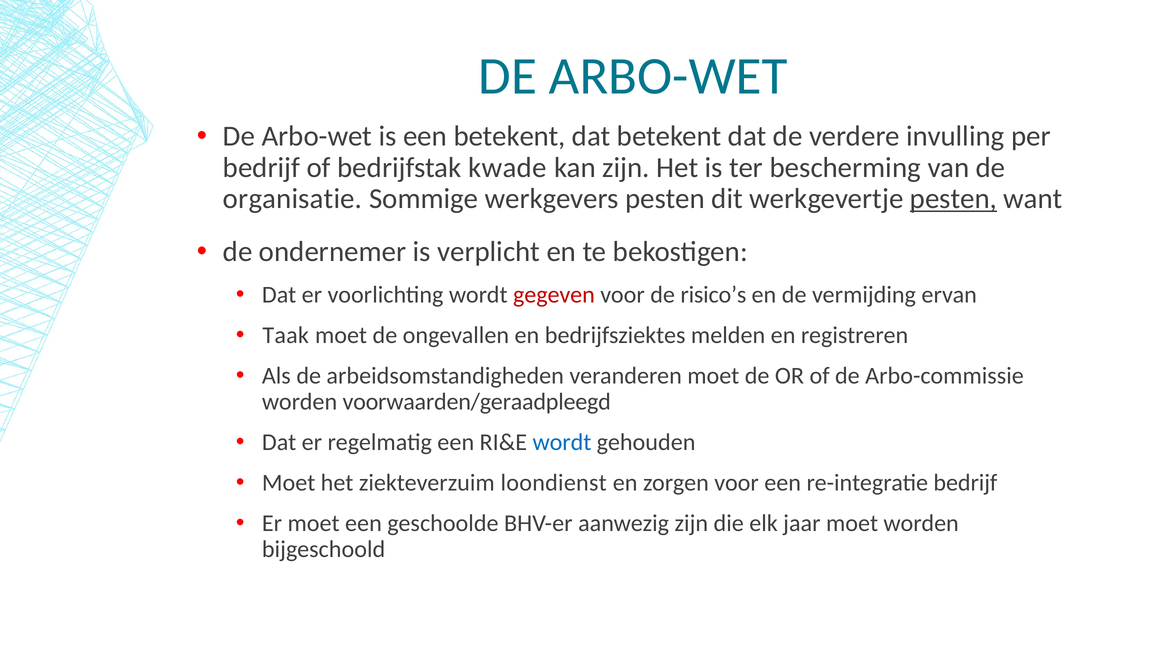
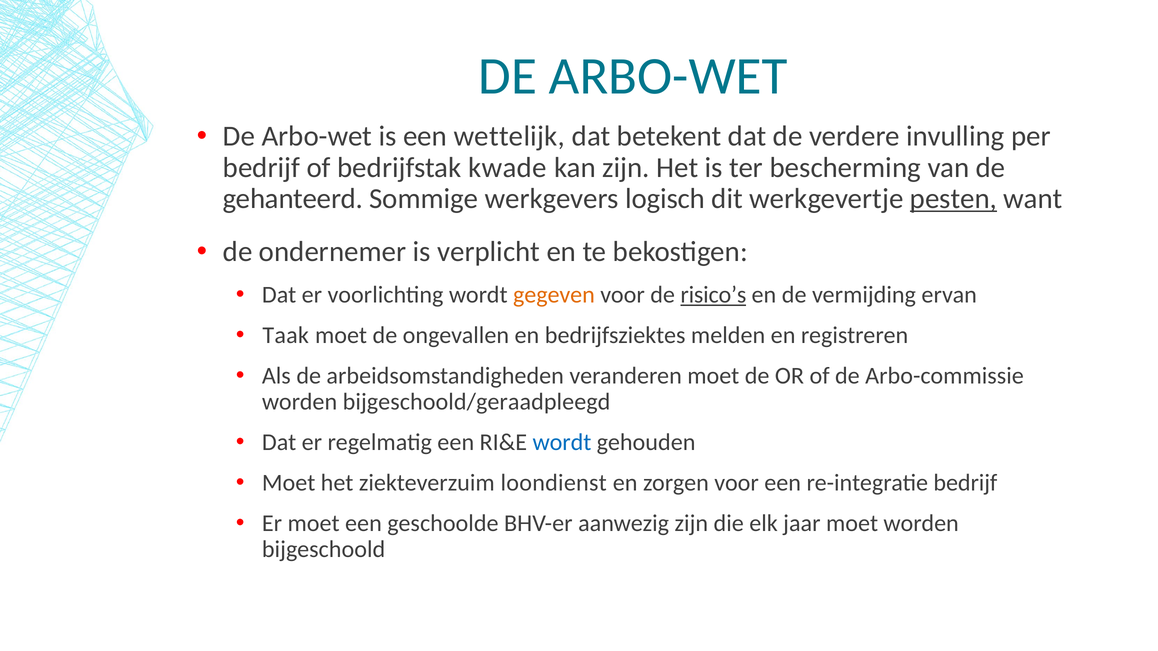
een betekent: betekent -> wettelijk
organisatie: organisatie -> gehanteerd
werkgevers pesten: pesten -> logisch
gegeven colour: red -> orange
risico’s underline: none -> present
voorwaarden/geraadpleegd: voorwaarden/geraadpleegd -> bijgeschoold/geraadpleegd
